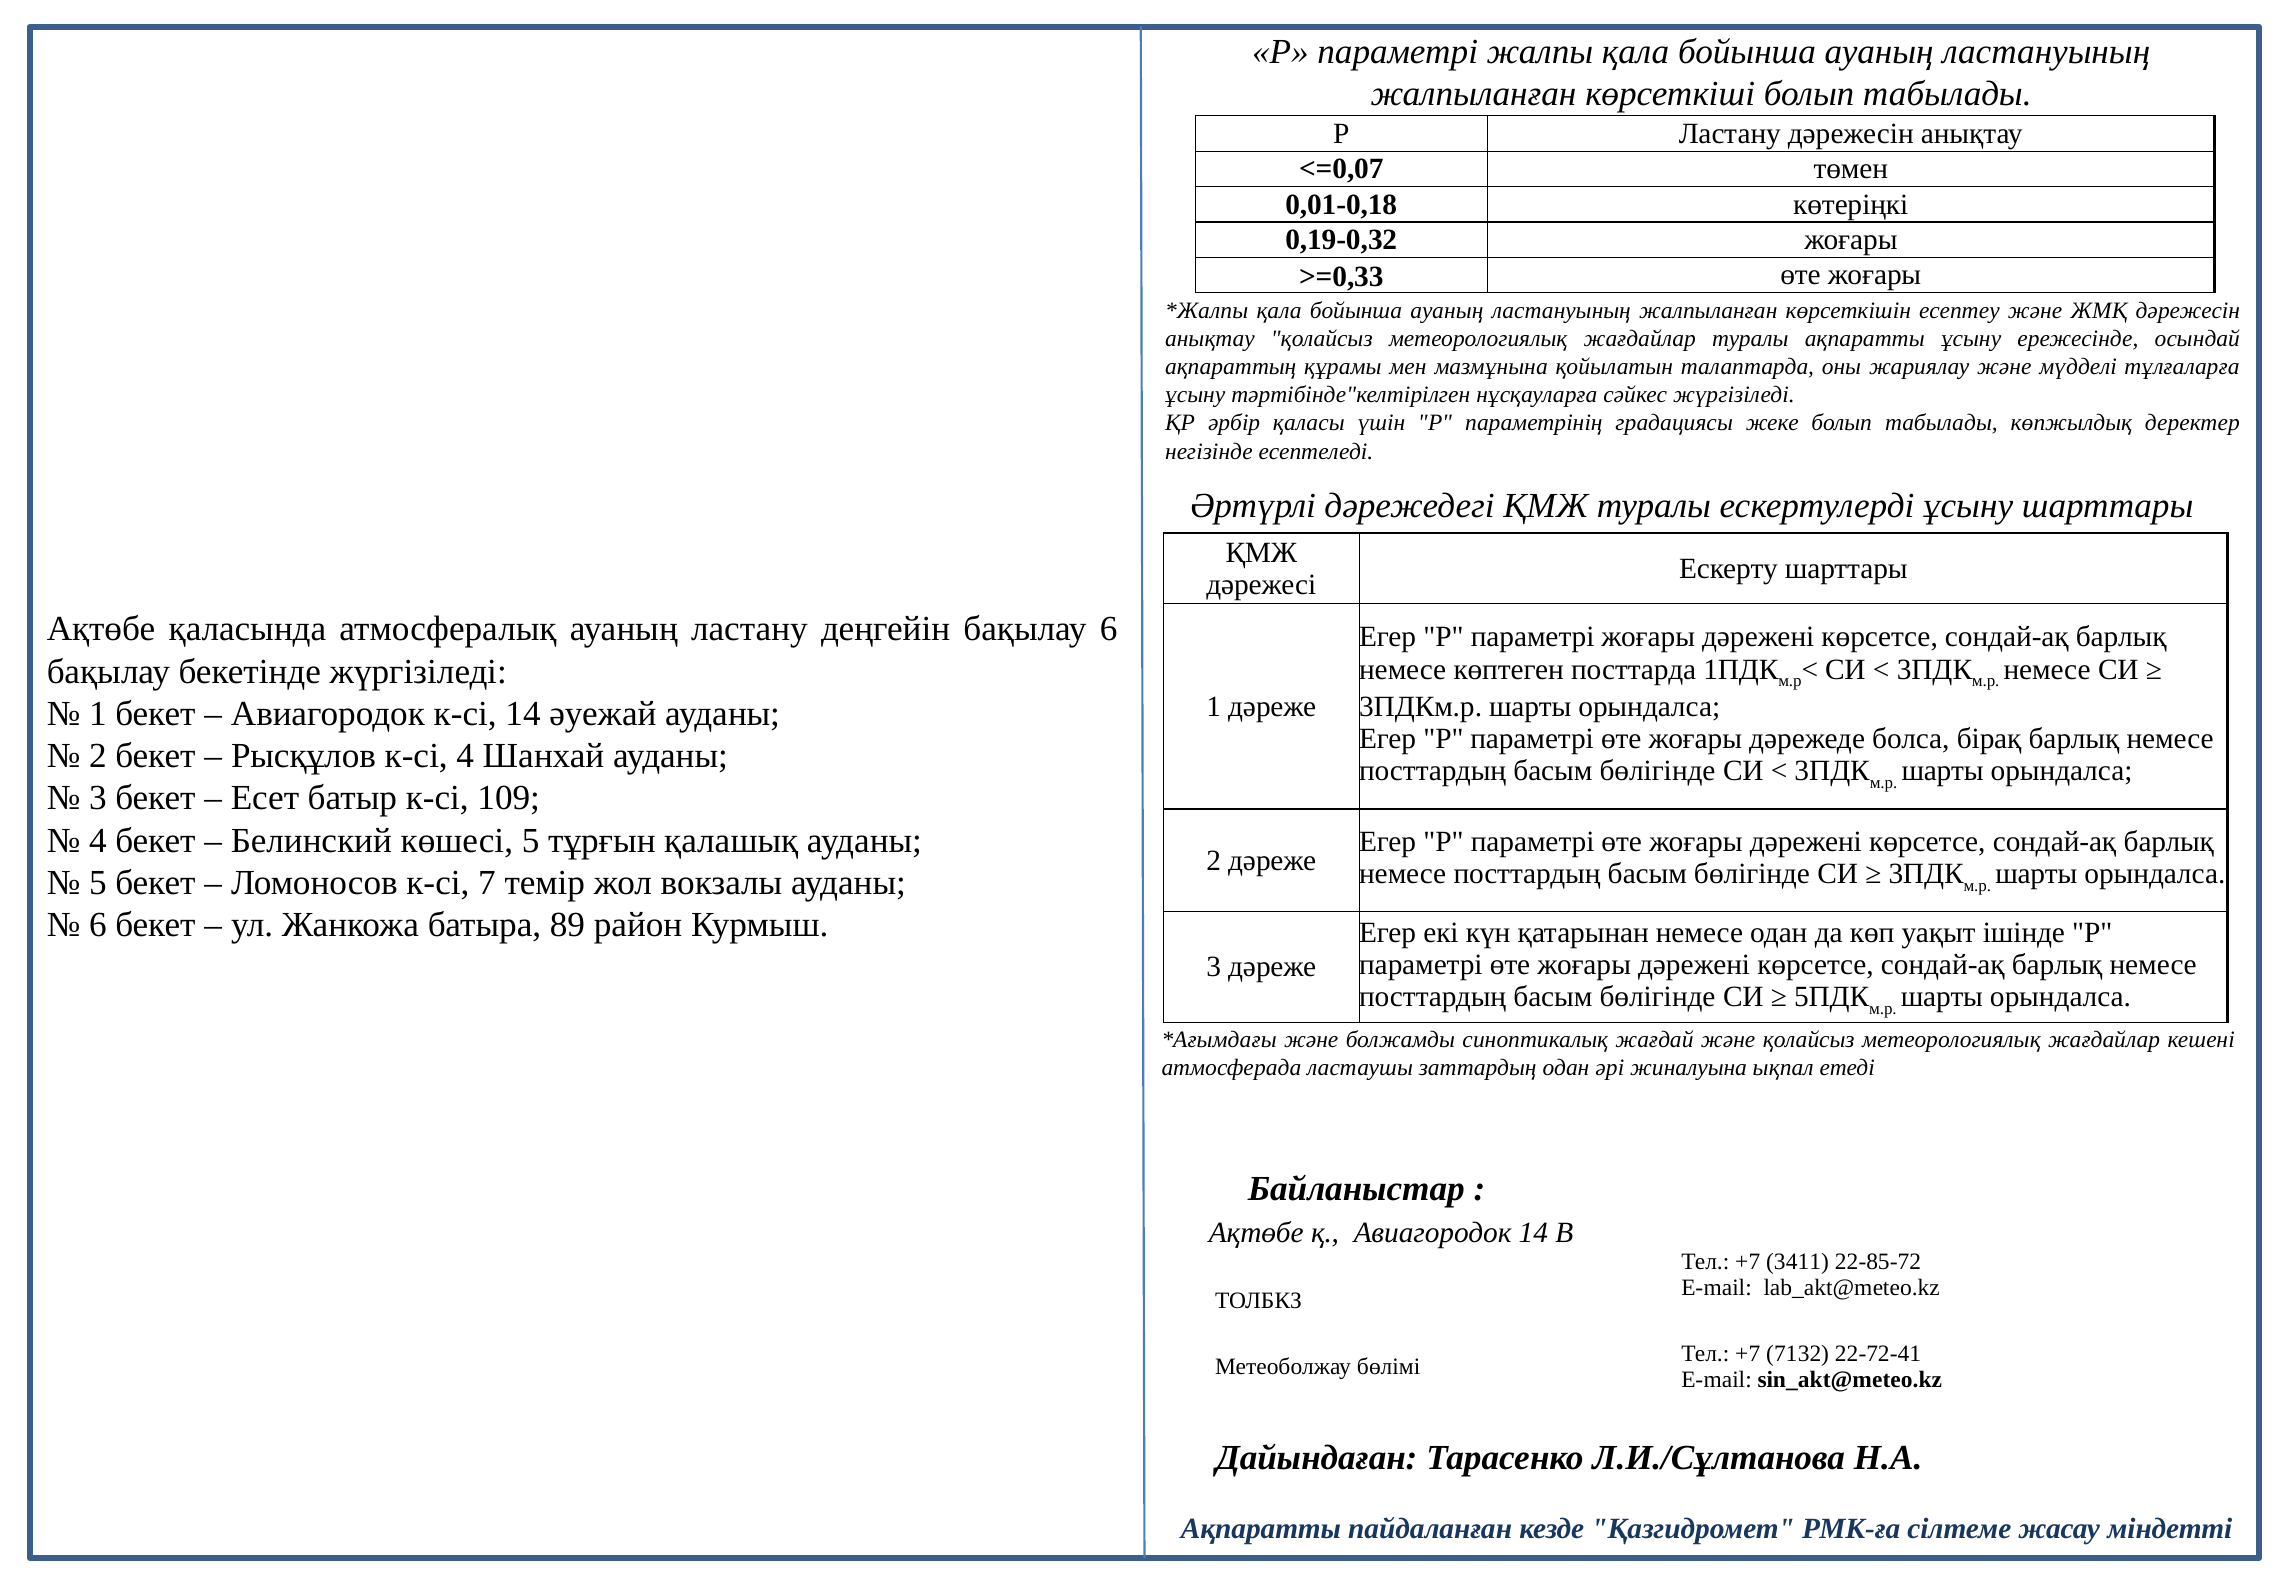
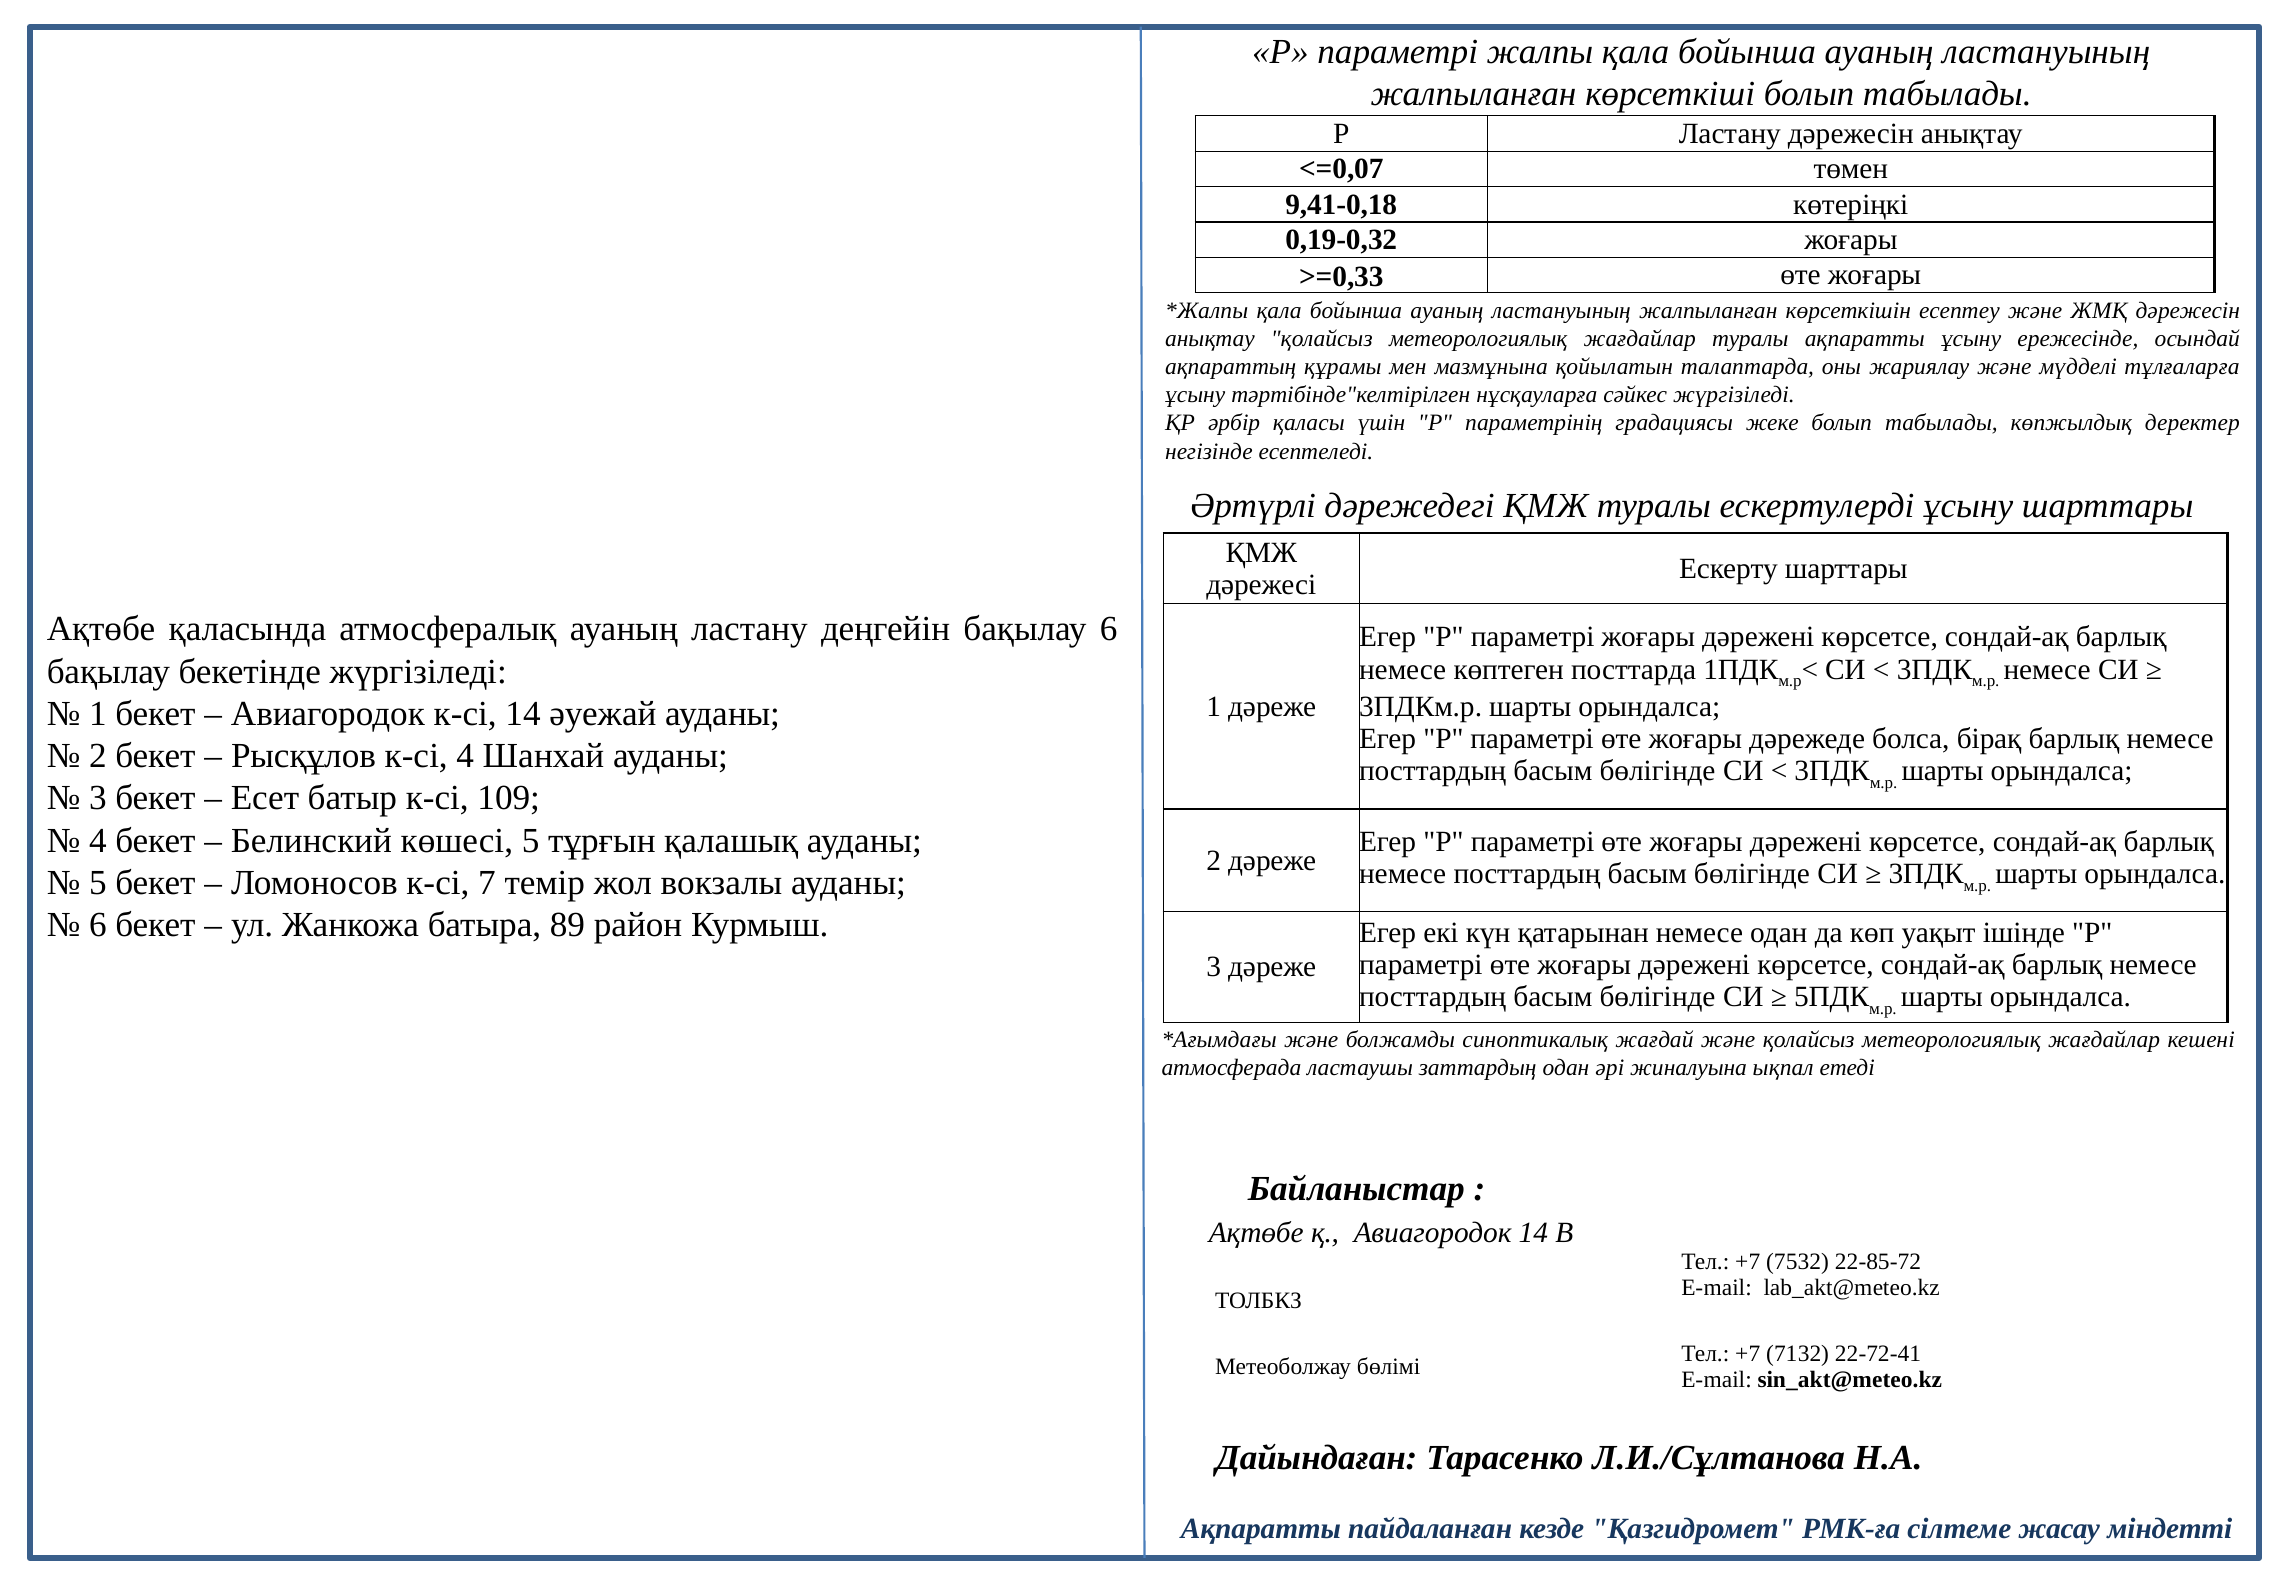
0,01-0,18: 0,01-0,18 -> 9,41-0,18
3411: 3411 -> 7532
